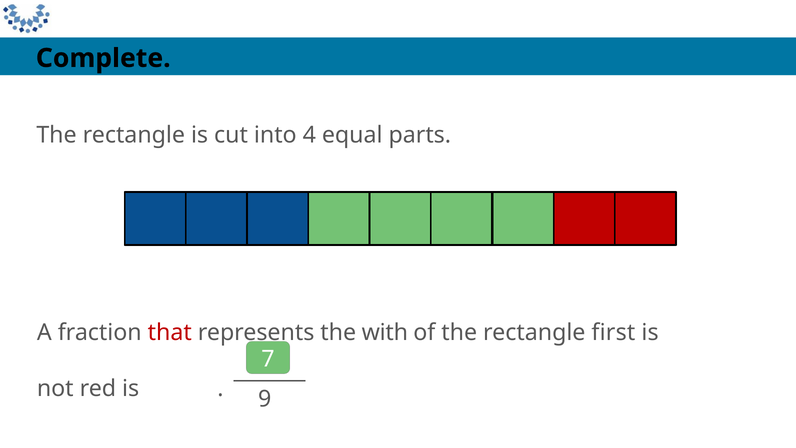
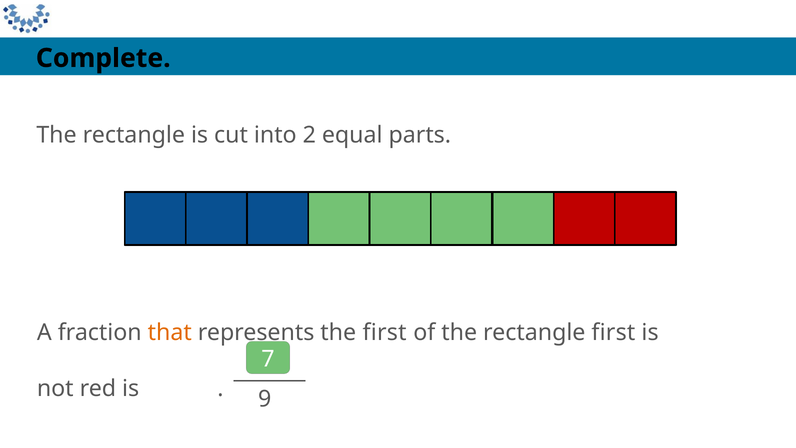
4: 4 -> 2
that colour: red -> orange
the with: with -> first
